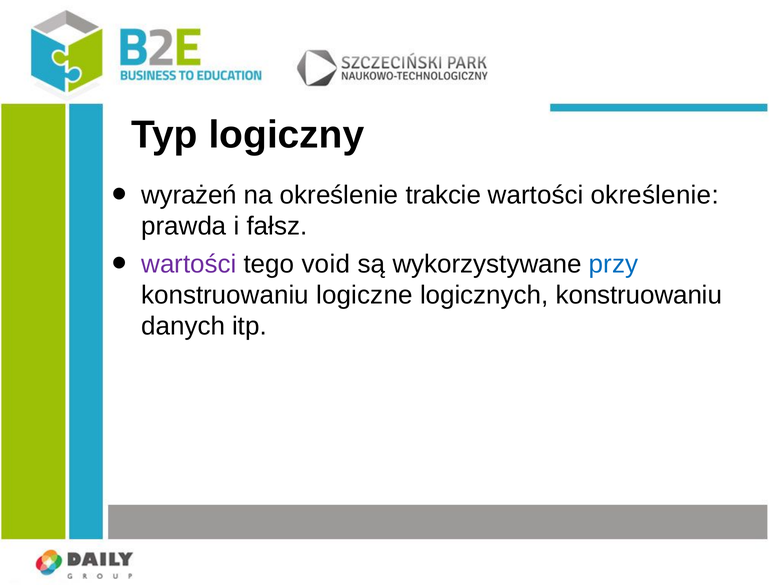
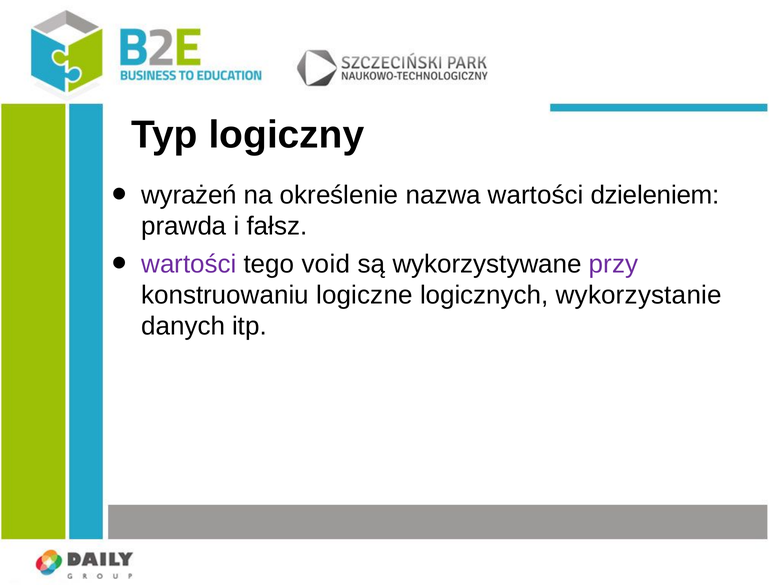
trakcie: trakcie -> nazwa
wartości określenie: określenie -> dzieleniem
przy colour: blue -> purple
logicznych konstruowaniu: konstruowaniu -> wykorzystanie
